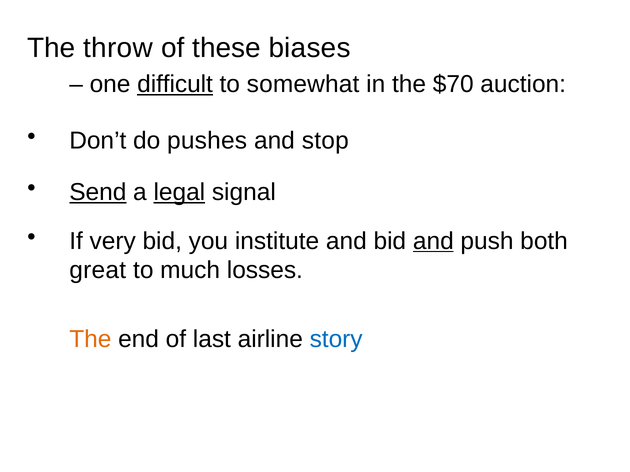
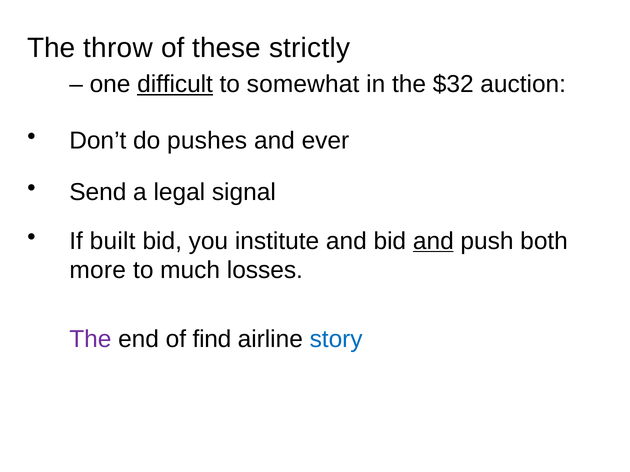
biases: biases -> strictly
$70: $70 -> $32
stop: stop -> ever
Send underline: present -> none
legal underline: present -> none
very: very -> built
great: great -> more
The at (90, 339) colour: orange -> purple
last: last -> find
